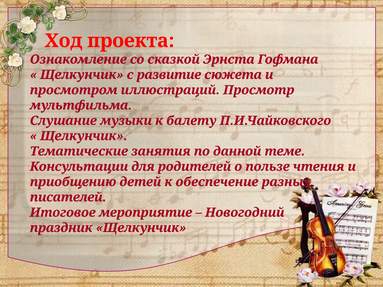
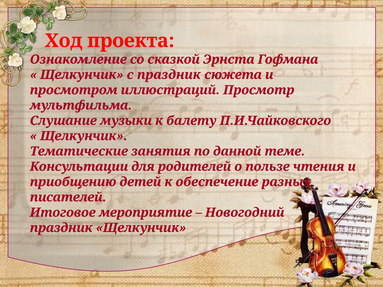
с развитие: развитие -> праздник
